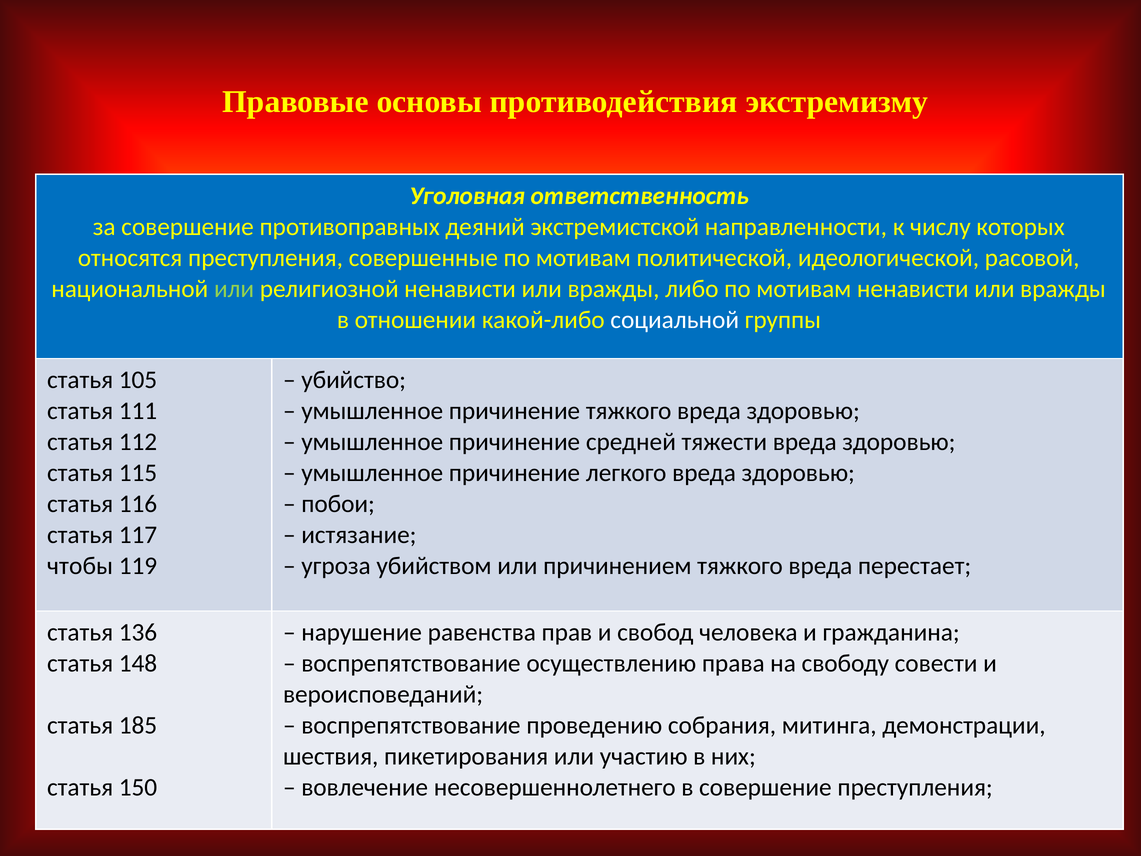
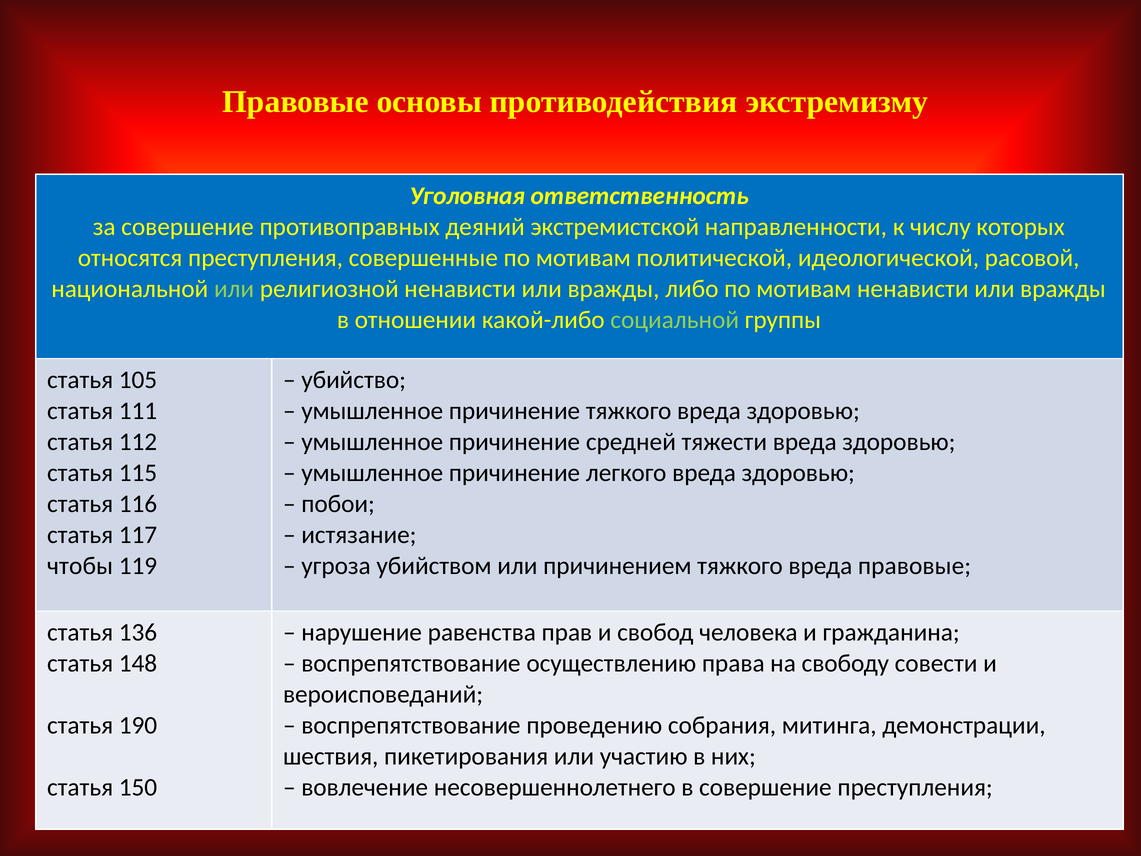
социальной colour: white -> light green
вреда перестает: перестает -> правовые
185: 185 -> 190
